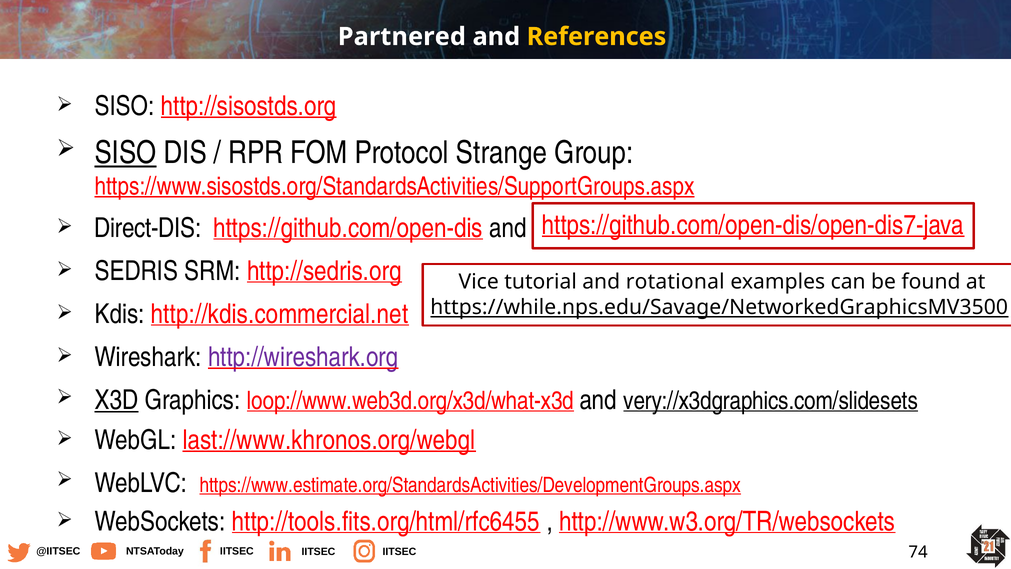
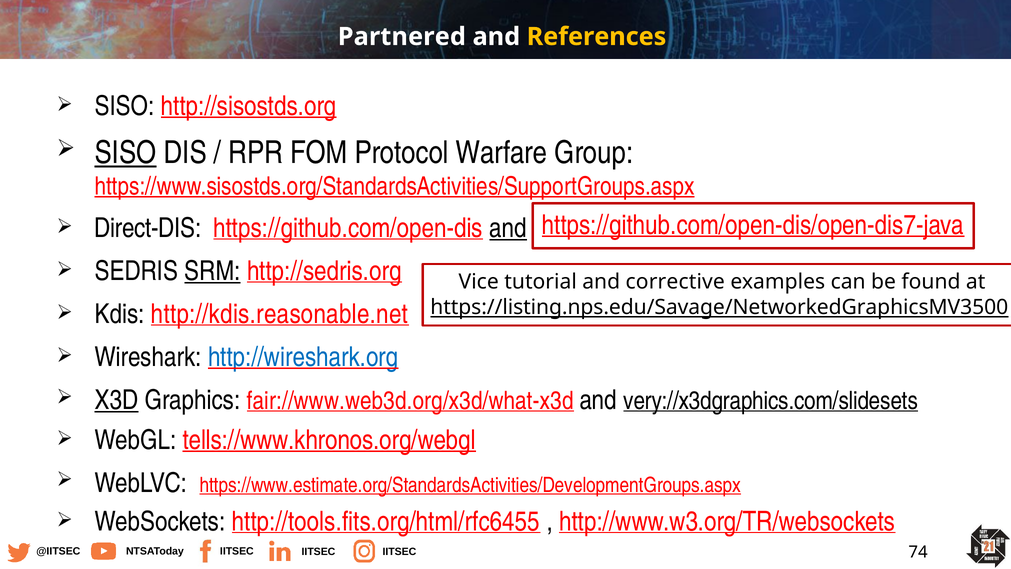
Strange: Strange -> Warfare
and at (508, 228) underline: none -> present
SRM underline: none -> present
rotational: rotational -> corrective
https://while.nps.edu/Savage/NetworkedGraphicsMV3500: https://while.nps.edu/Savage/NetworkedGraphicsMV3500 -> https://listing.nps.edu/Savage/NetworkedGraphicsMV3500
http://kdis.commercial.net: http://kdis.commercial.net -> http://kdis.reasonable.net
http://wireshark.org colour: purple -> blue
loop://www.web3d.org/x3d/what-x3d: loop://www.web3d.org/x3d/what-x3d -> fair://www.web3d.org/x3d/what-x3d
last://www.khronos.org/webgl: last://www.khronos.org/webgl -> tells://www.khronos.org/webgl
